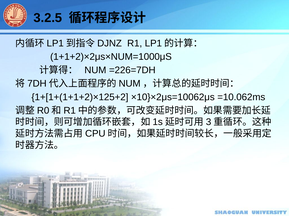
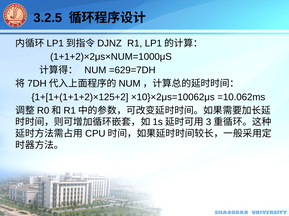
=226=7DH: =226=7DH -> =629=7DH
